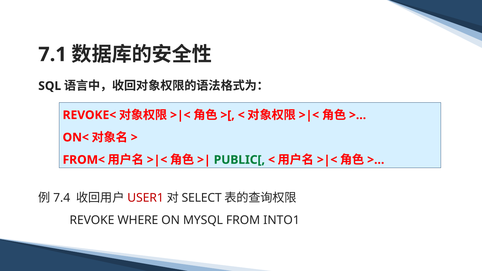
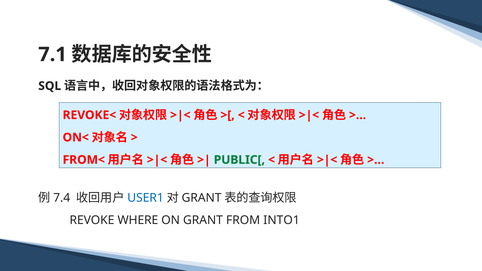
USER1 colour: red -> blue
SELECT at (202, 198): SELECT -> GRANT
ON MYSQL: MYSQL -> GRANT
